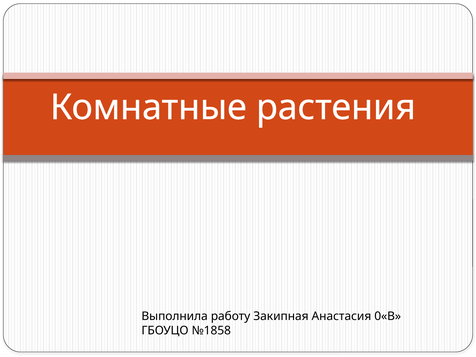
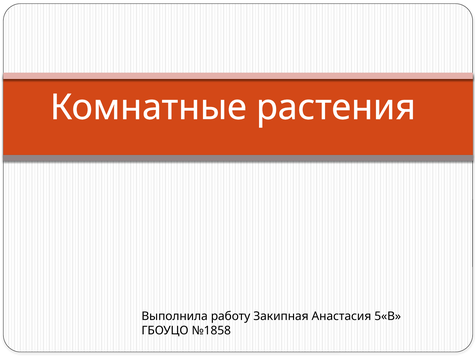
0«В: 0«В -> 5«В
